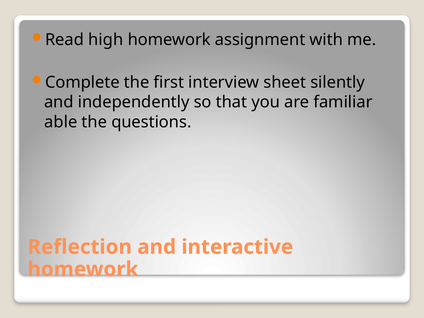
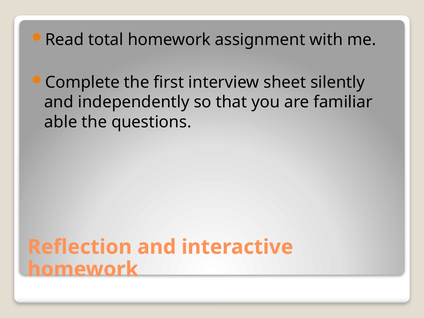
high: high -> total
